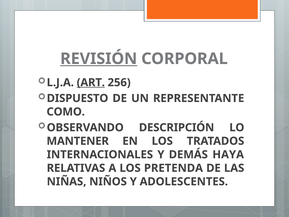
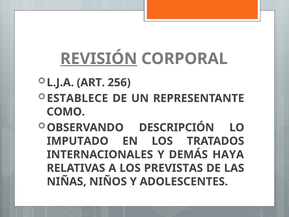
ART underline: present -> none
DISPUESTO: DISPUESTO -> ESTABLECE
MANTENER: MANTENER -> IMPUTADO
PRETENDA: PRETENDA -> PREVISTAS
